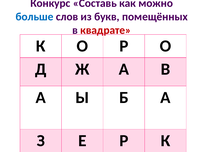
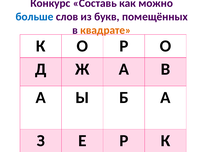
квадрате colour: red -> orange
